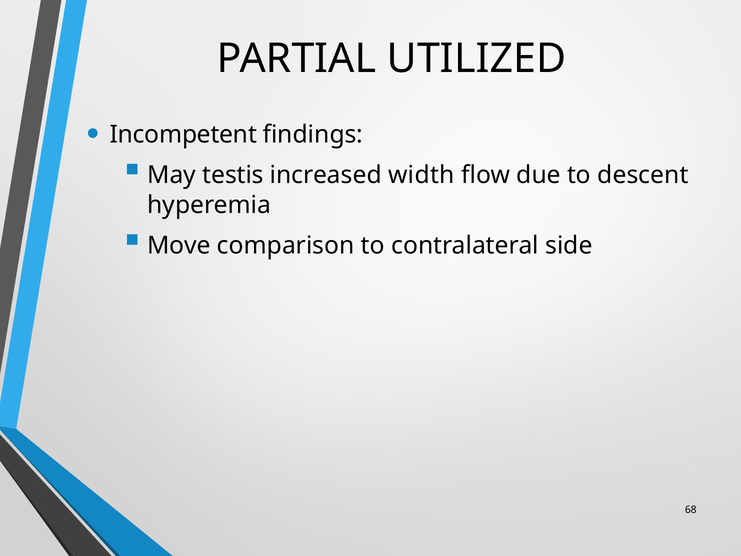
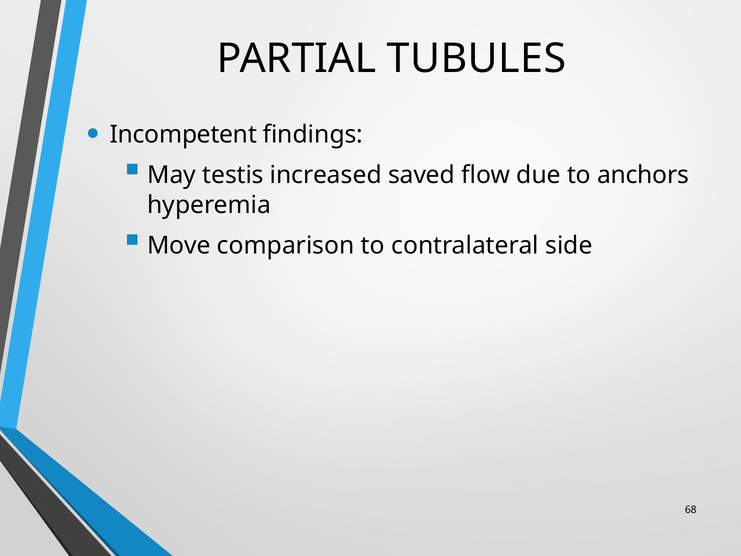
UTILIZED: UTILIZED -> TUBULES
width: width -> saved
descent: descent -> anchors
